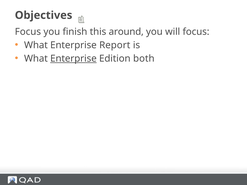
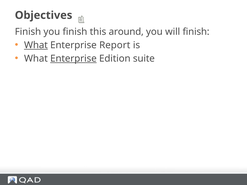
Focus at (28, 32): Focus -> Finish
will focus: focus -> finish
What at (36, 45) underline: none -> present
both: both -> suite
